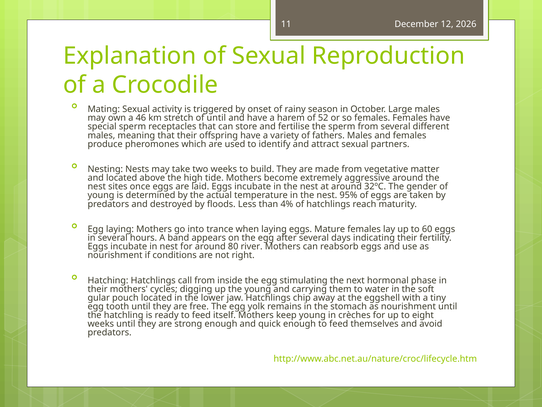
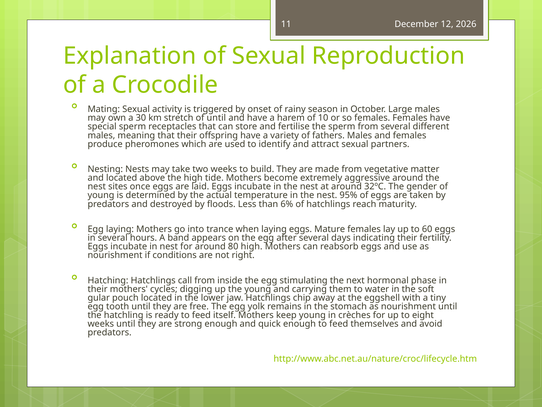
46: 46 -> 30
52: 52 -> 10
4%: 4% -> 6%
80 river: river -> high
